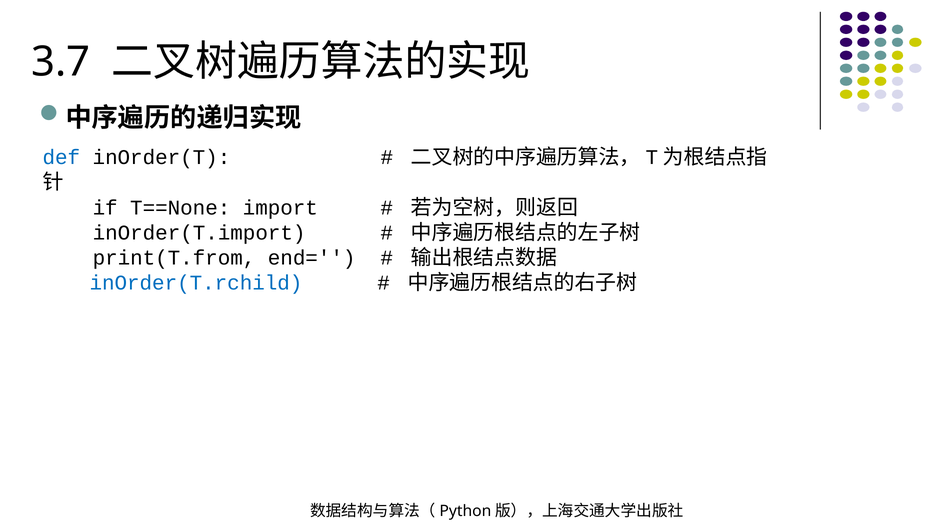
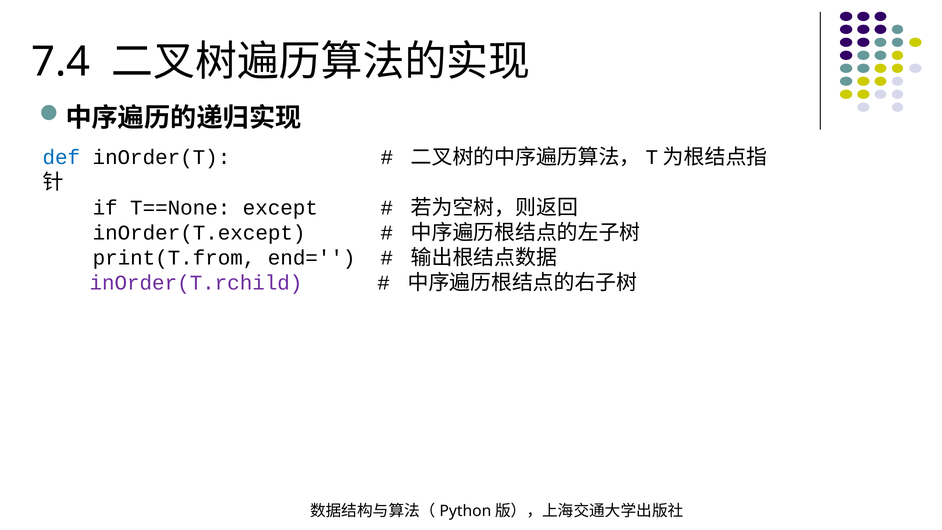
3.7: 3.7 -> 7.4
import: import -> except
inOrder(T.import: inOrder(T.import -> inOrder(T.except
inOrder(T.rchild colour: blue -> purple
